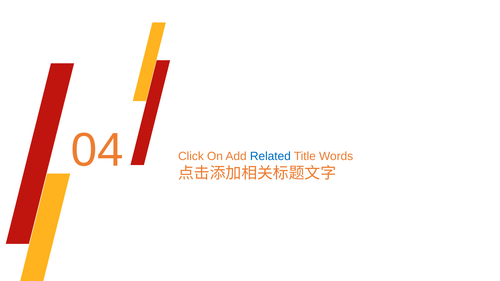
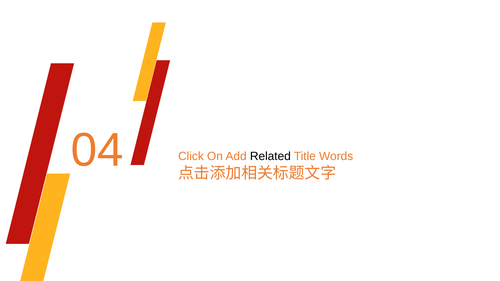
Related colour: blue -> black
